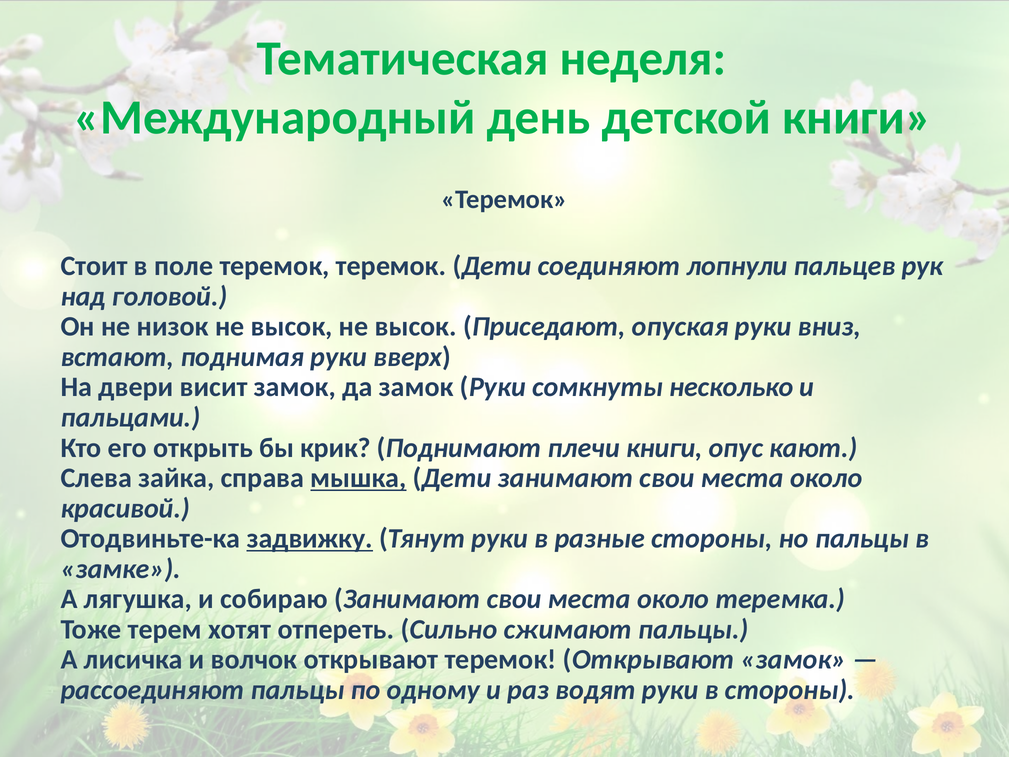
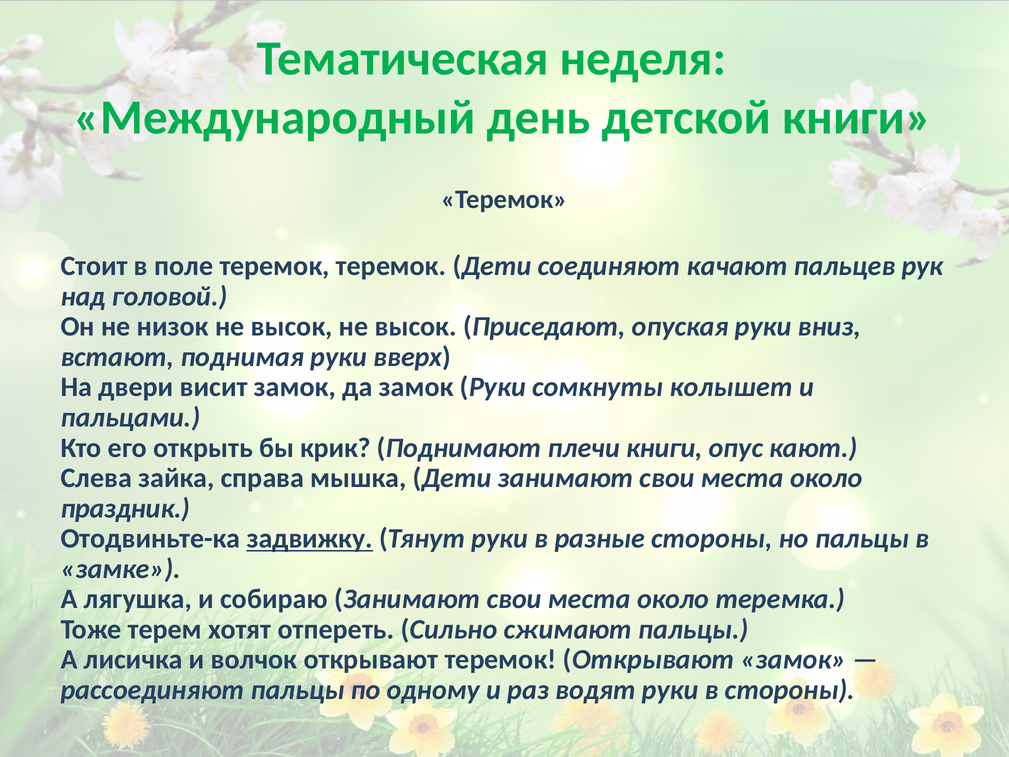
лопнули: лопнули -> качают
несколько: несколько -> колышет
мышка underline: present -> none
красивой: красивой -> праздник
